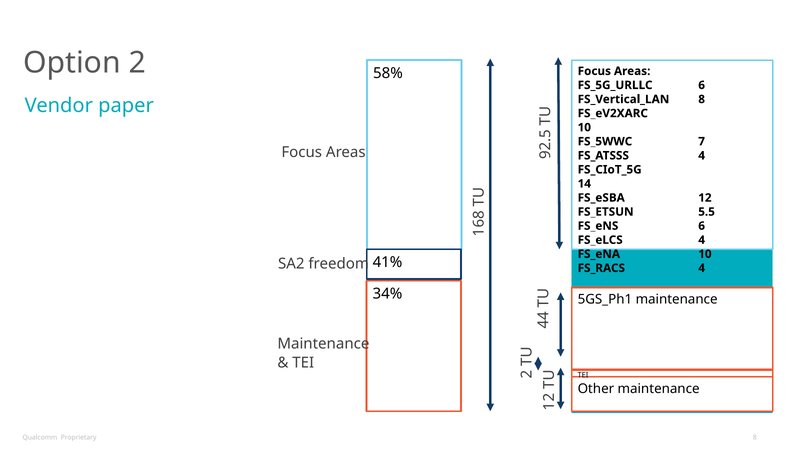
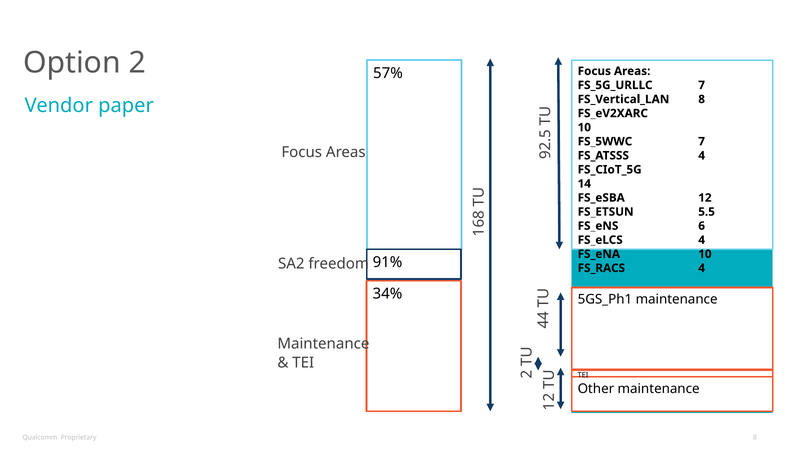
58%: 58% -> 57%
FS_5G_URLLC 6: 6 -> 7
41%: 41% -> 91%
